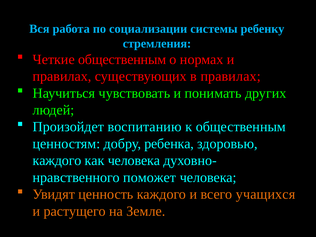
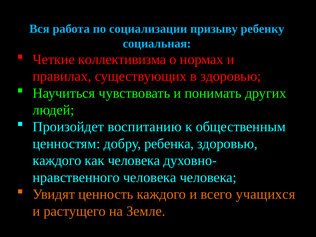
системы: системы -> призыву
стремления: стремления -> социальная
Четкие общественным: общественным -> коллективизма
в правилах: правилах -> здоровью
поможет at (150, 177): поможет -> человека
